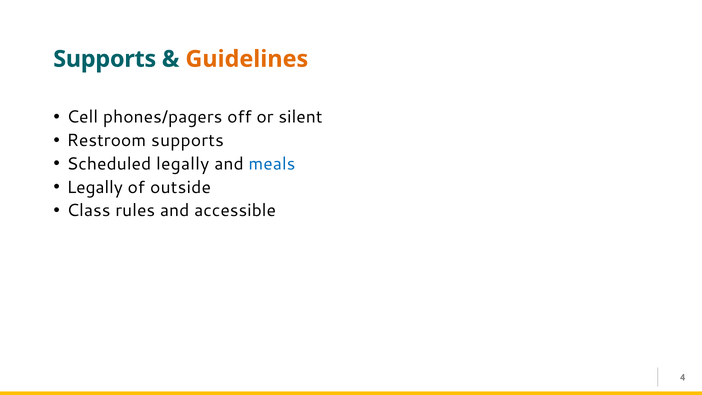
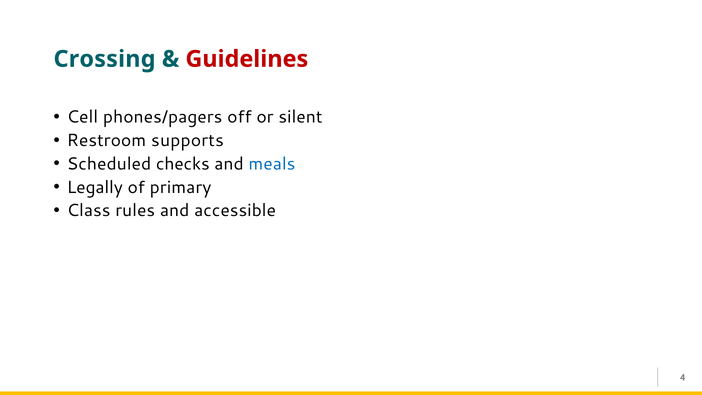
Supports at (105, 59): Supports -> Crossing
Guidelines colour: orange -> red
Scheduled legally: legally -> checks
outside: outside -> primary
